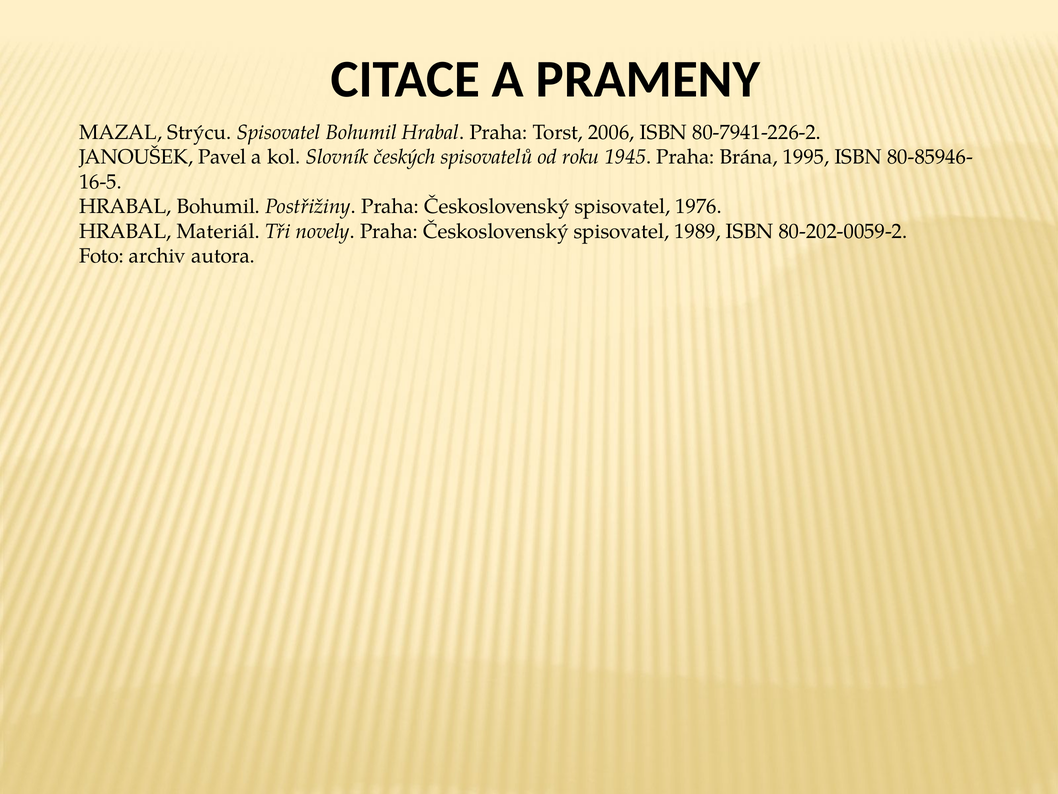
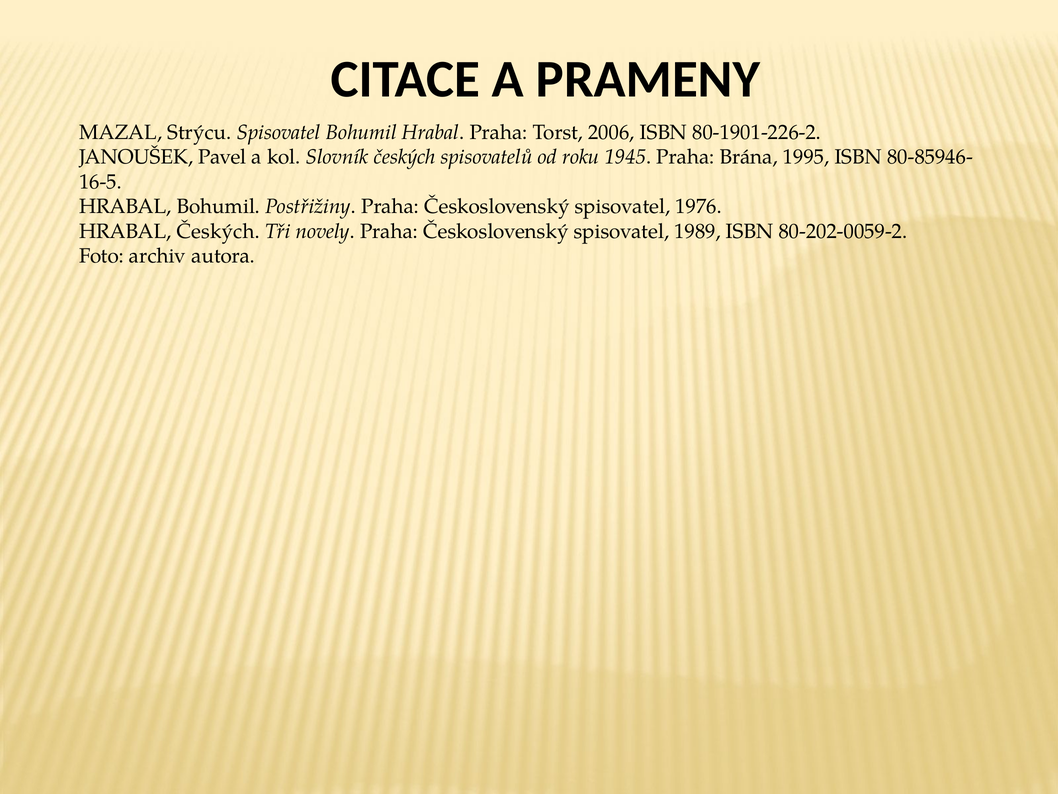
80-7941-226-2: 80-7941-226-2 -> 80-1901-226-2
HRABAL Materiál: Materiál -> Českých
